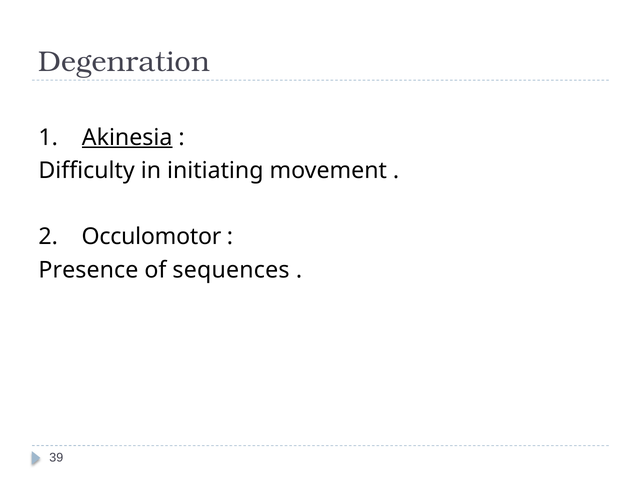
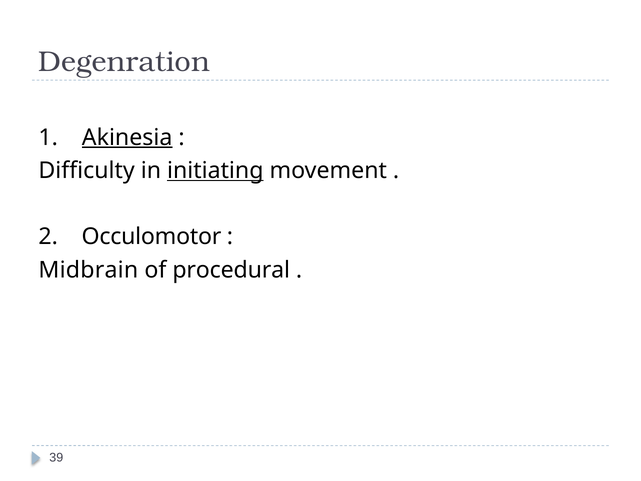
initiating underline: none -> present
Presence: Presence -> Midbrain
sequences: sequences -> procedural
